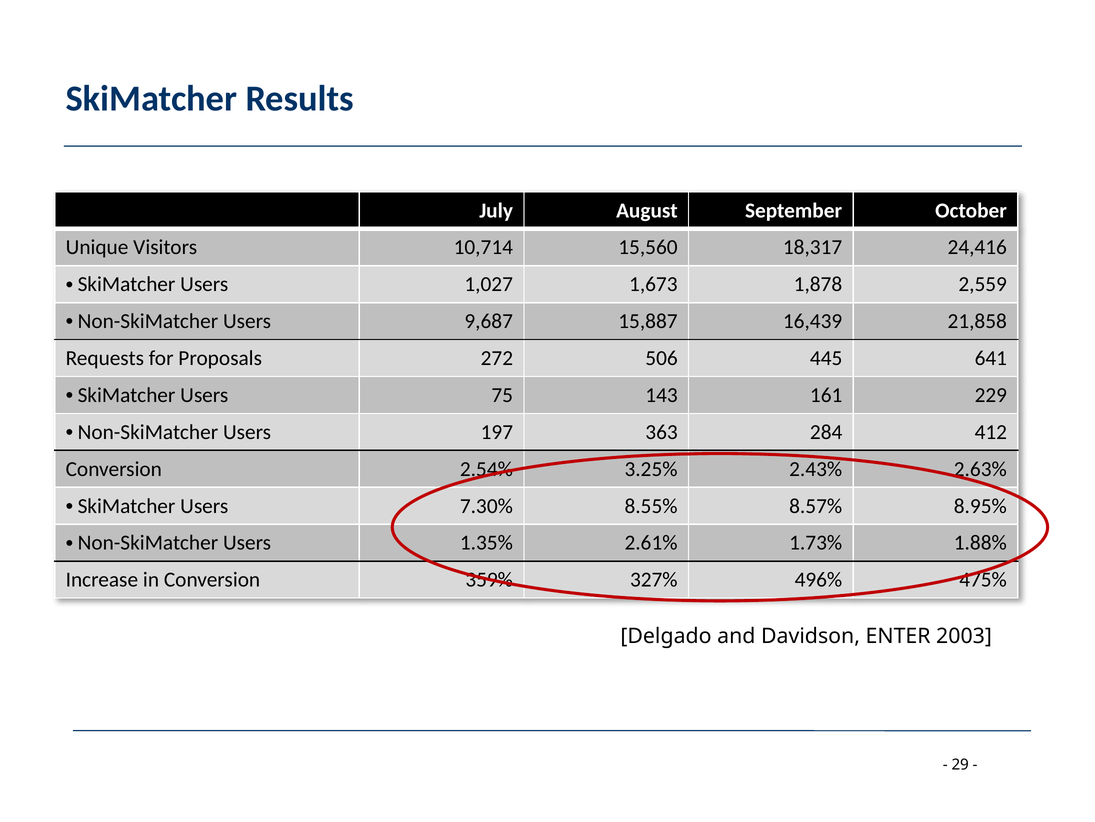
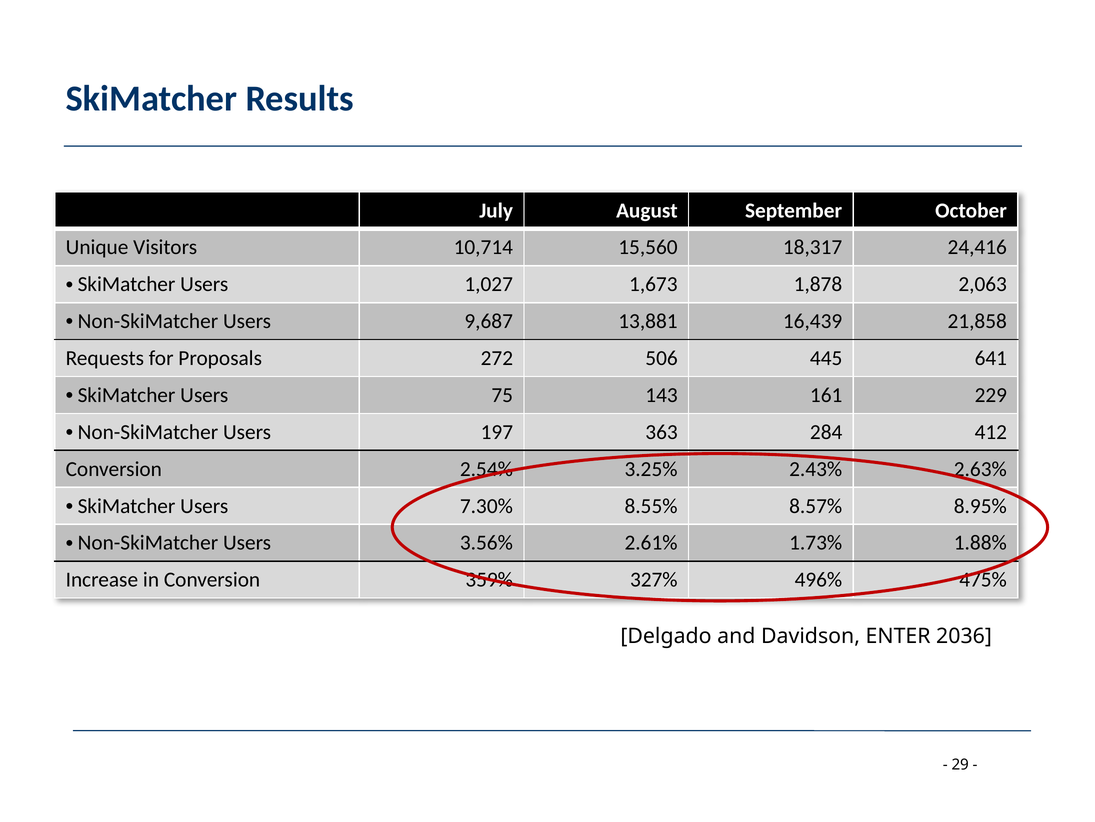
2,559: 2,559 -> 2,063
15,887: 15,887 -> 13,881
1.35%: 1.35% -> 3.56%
2003: 2003 -> 2036
